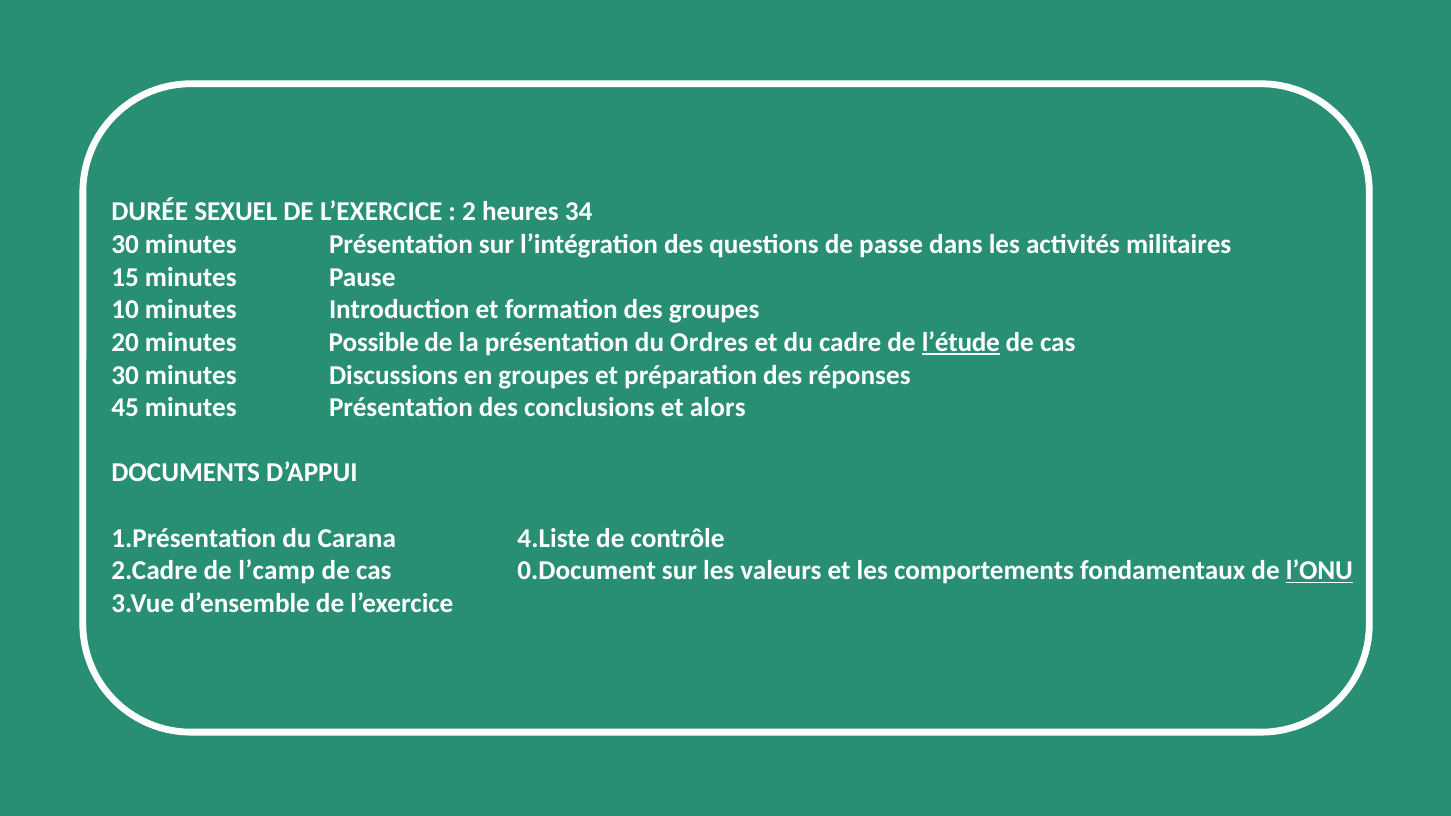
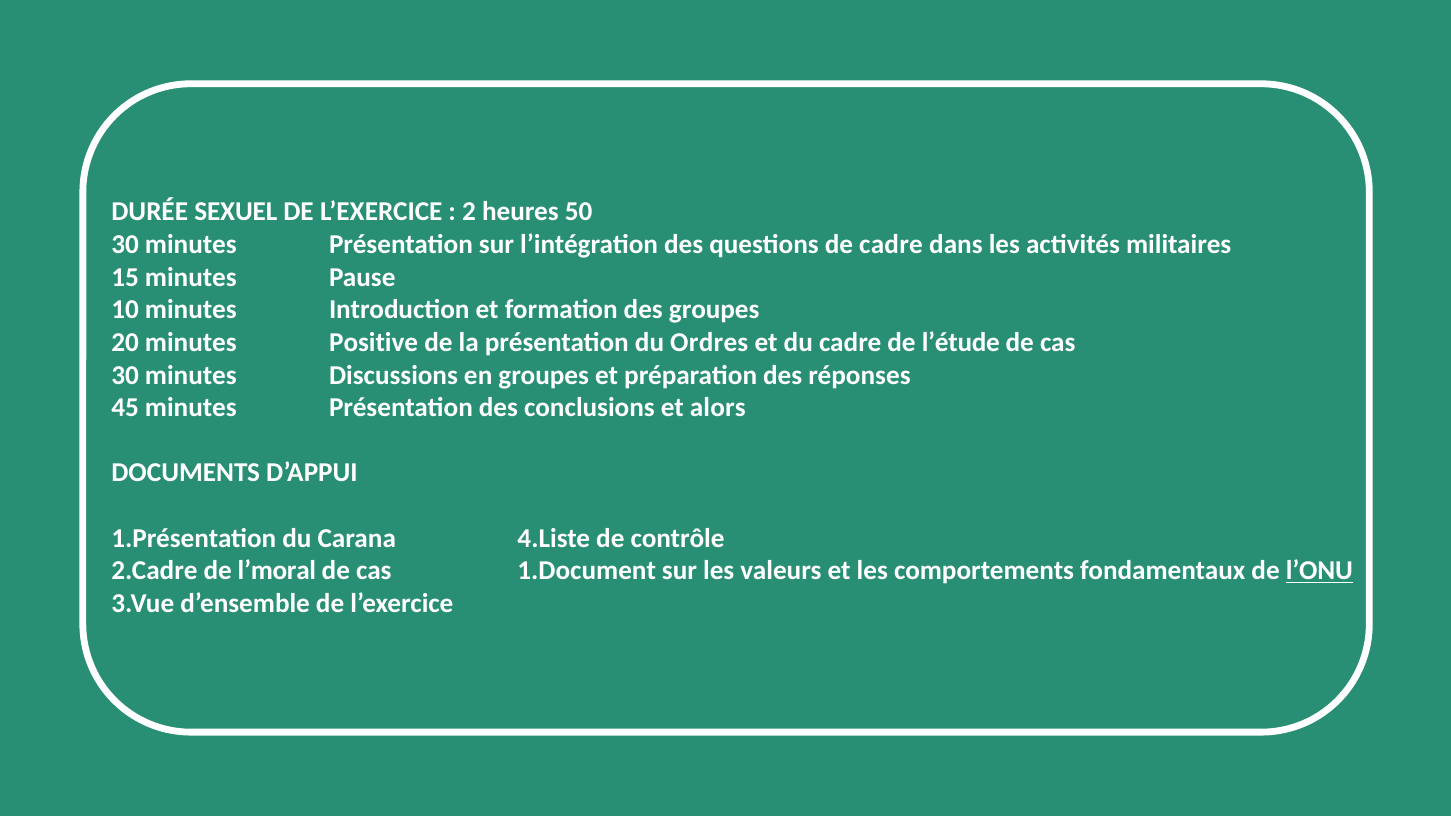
34: 34 -> 50
de passe: passe -> cadre
Possible: Possible -> Positive
l’étude underline: present -> none
l’camp: l’camp -> l’moral
0.Document: 0.Document -> 1.Document
